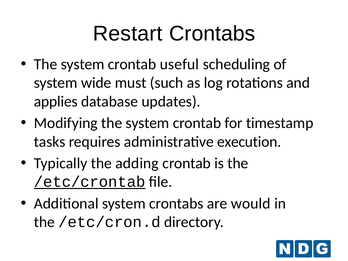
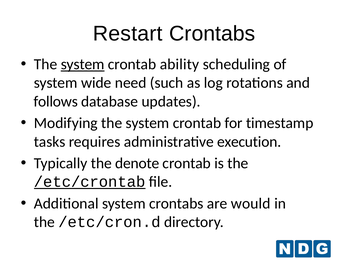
system at (83, 64) underline: none -> present
useful: useful -> ability
must: must -> need
applies: applies -> follows
adding: adding -> denote
